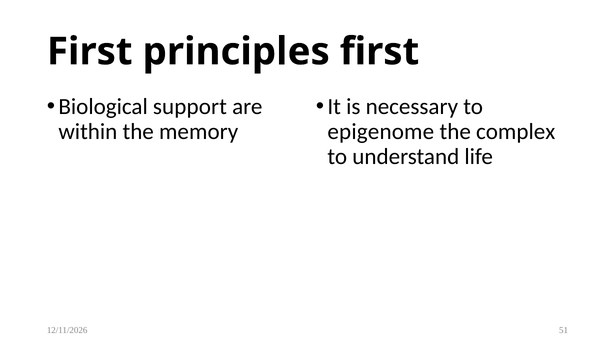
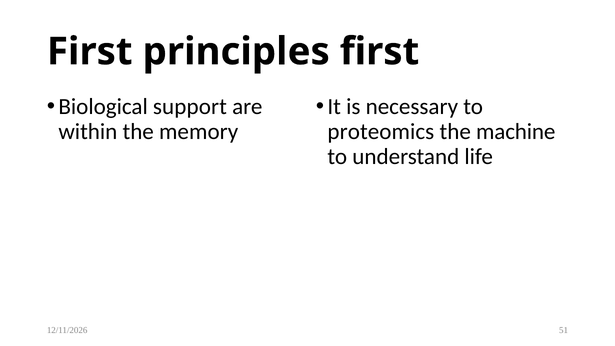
epigenome: epigenome -> proteomics
complex: complex -> machine
